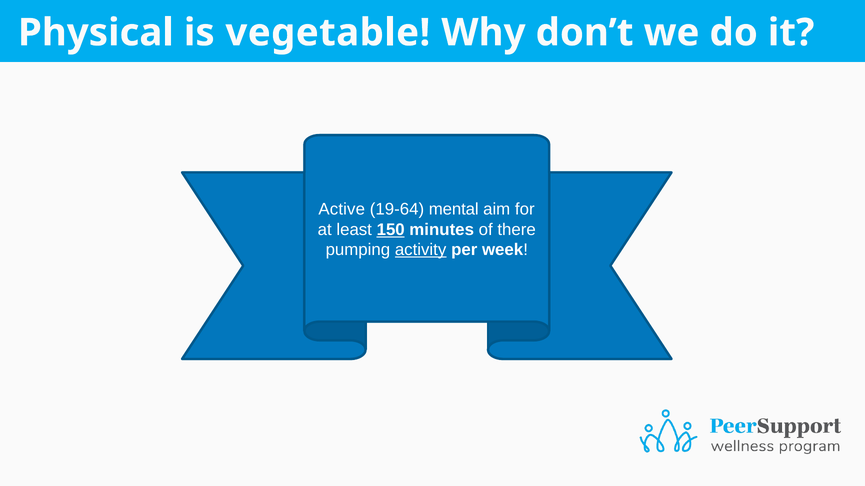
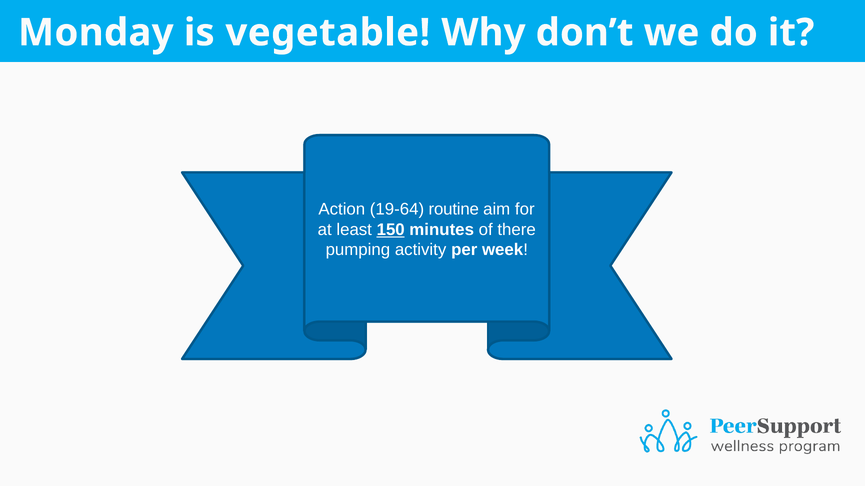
Physical: Physical -> Monday
Active: Active -> Action
mental: mental -> routine
activity underline: present -> none
